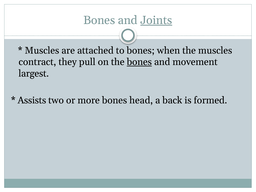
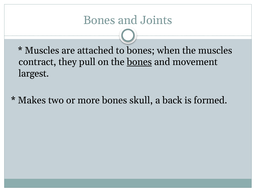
Joints underline: present -> none
Assists: Assists -> Makes
head: head -> skull
